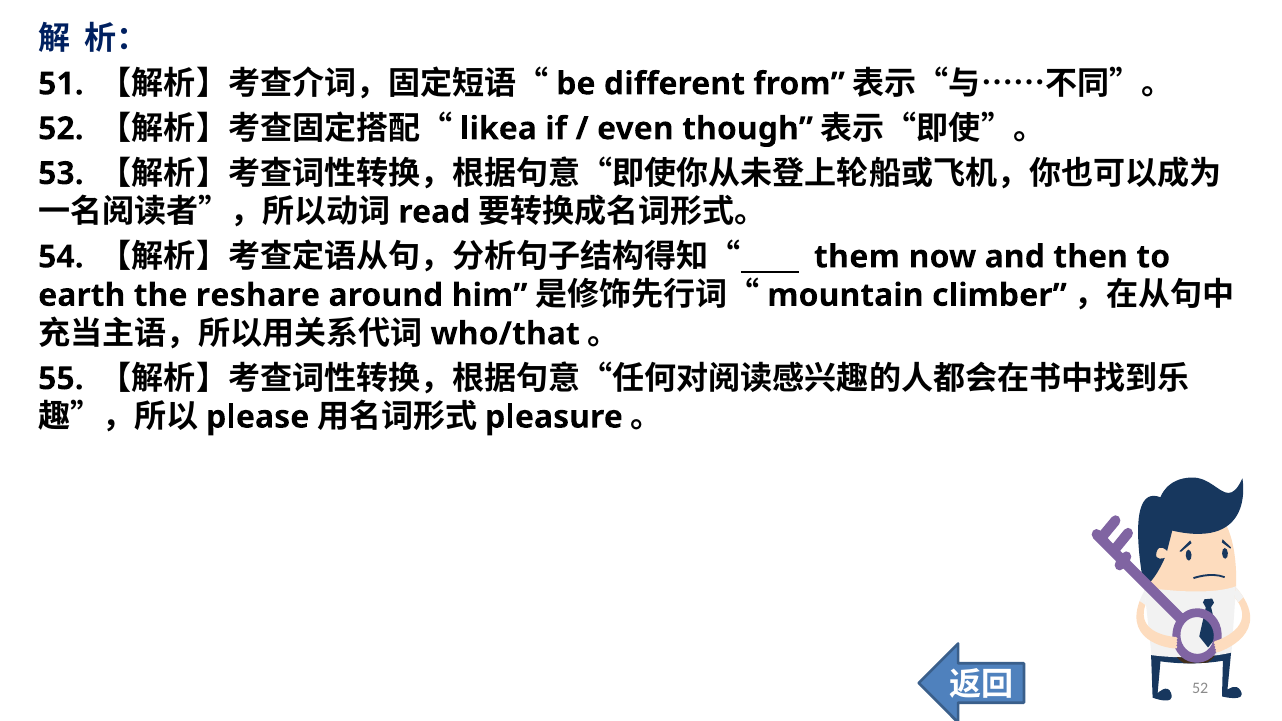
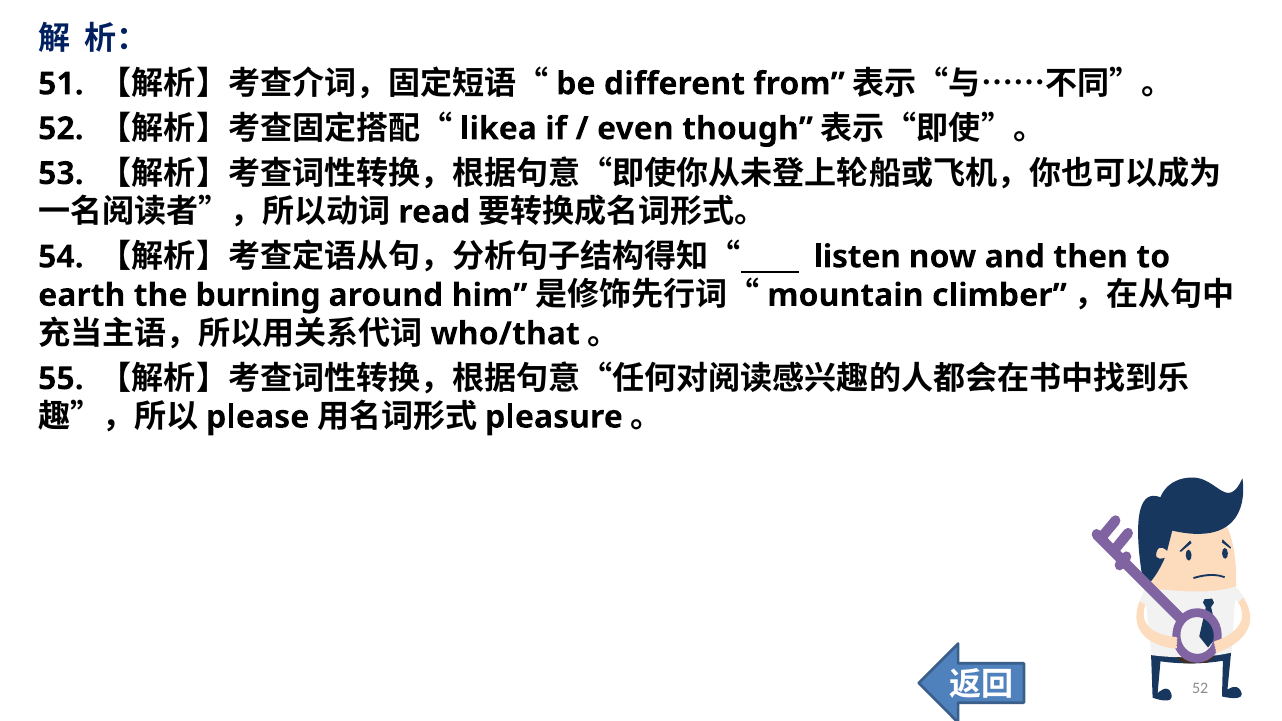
them: them -> listen
reshare: reshare -> burning
